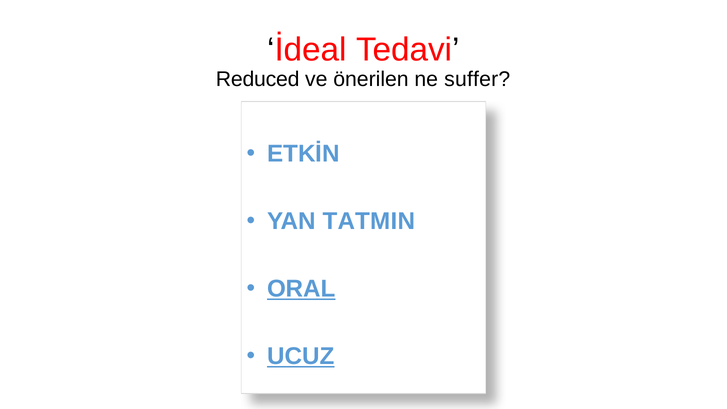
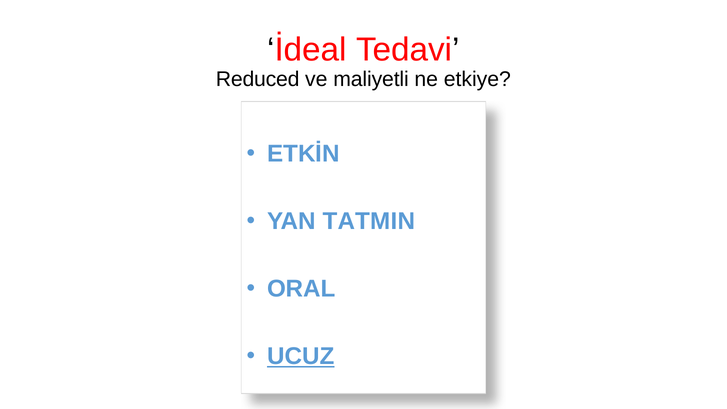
önerilen: önerilen -> maliyetli
suffer: suffer -> etkiye
ORAL underline: present -> none
